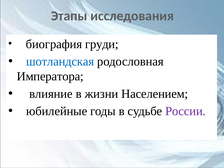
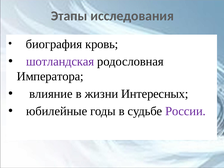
груди: груди -> кровь
шотландская colour: blue -> purple
Населением: Населением -> Интересных
